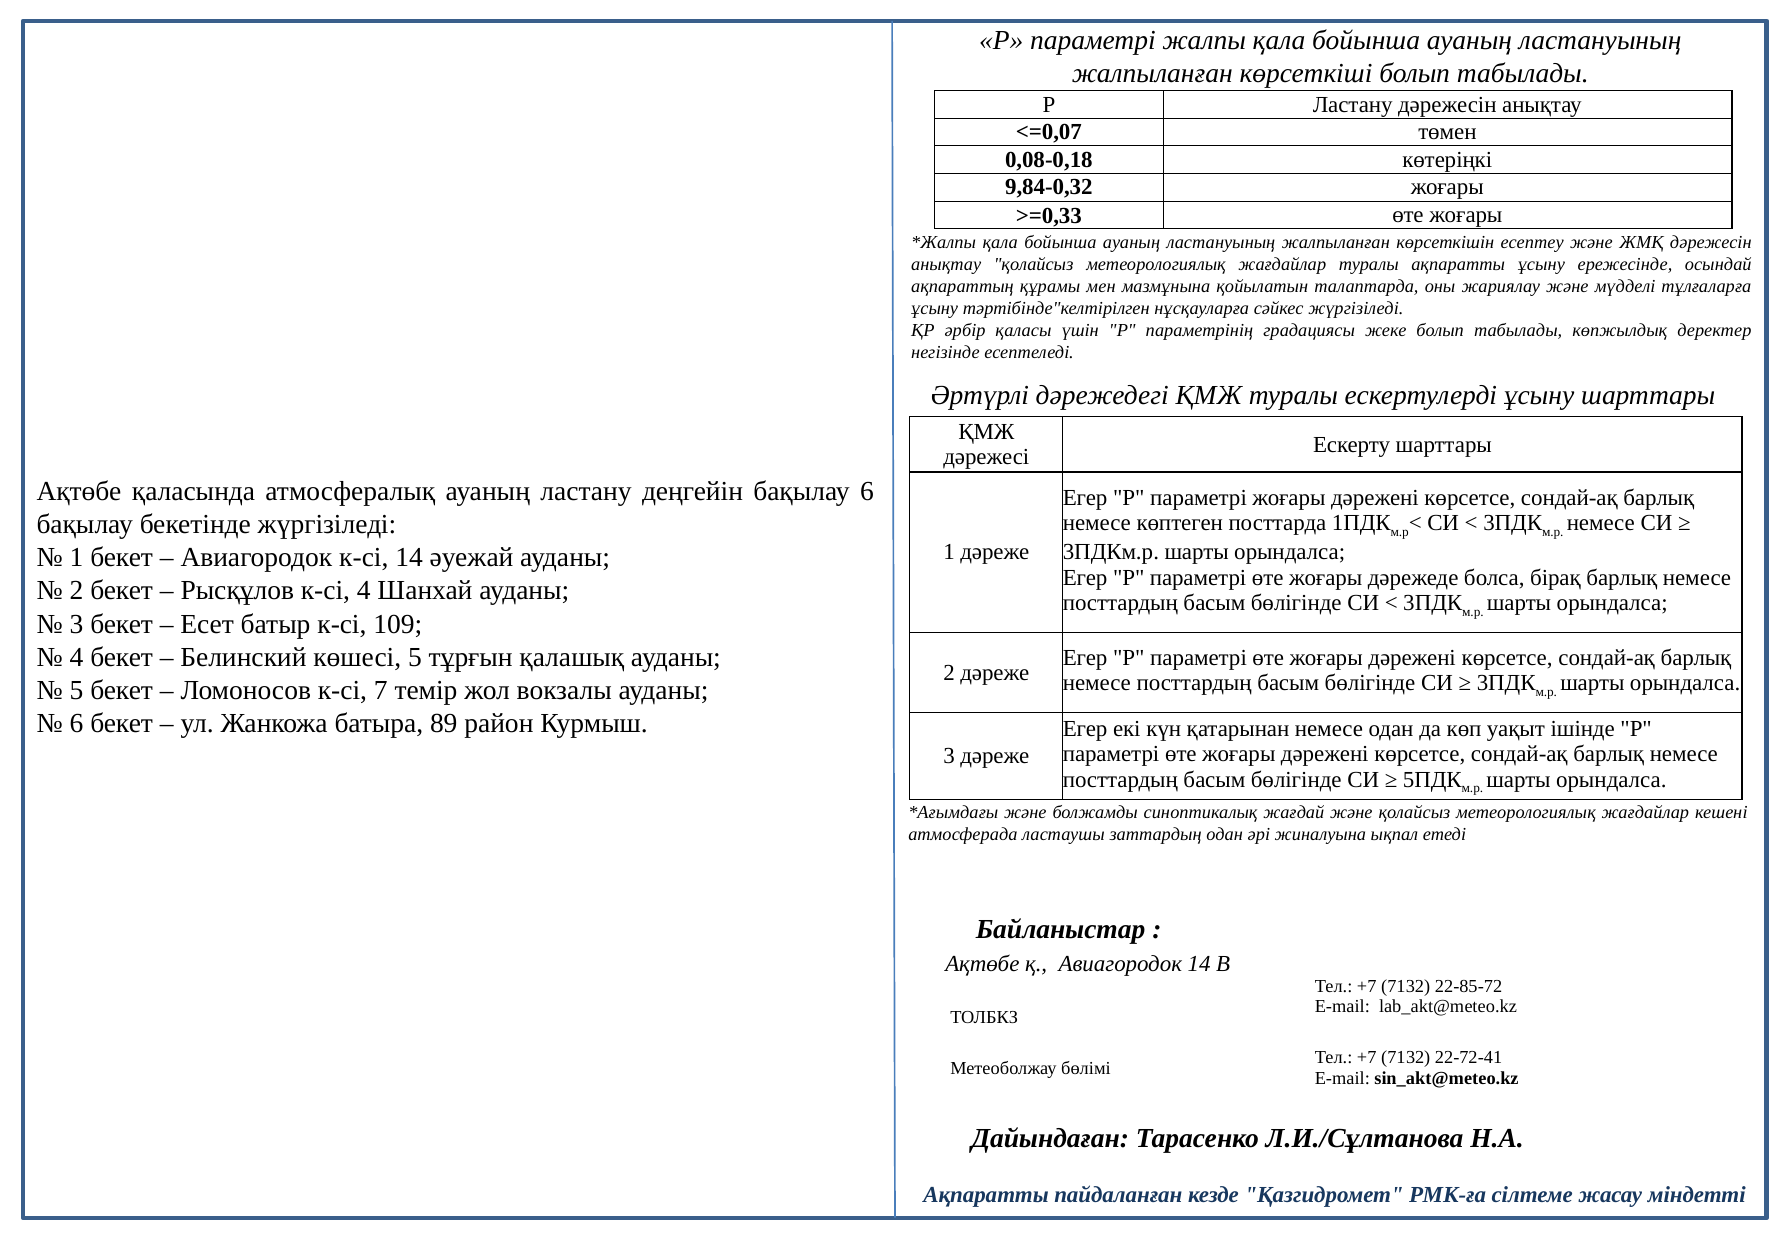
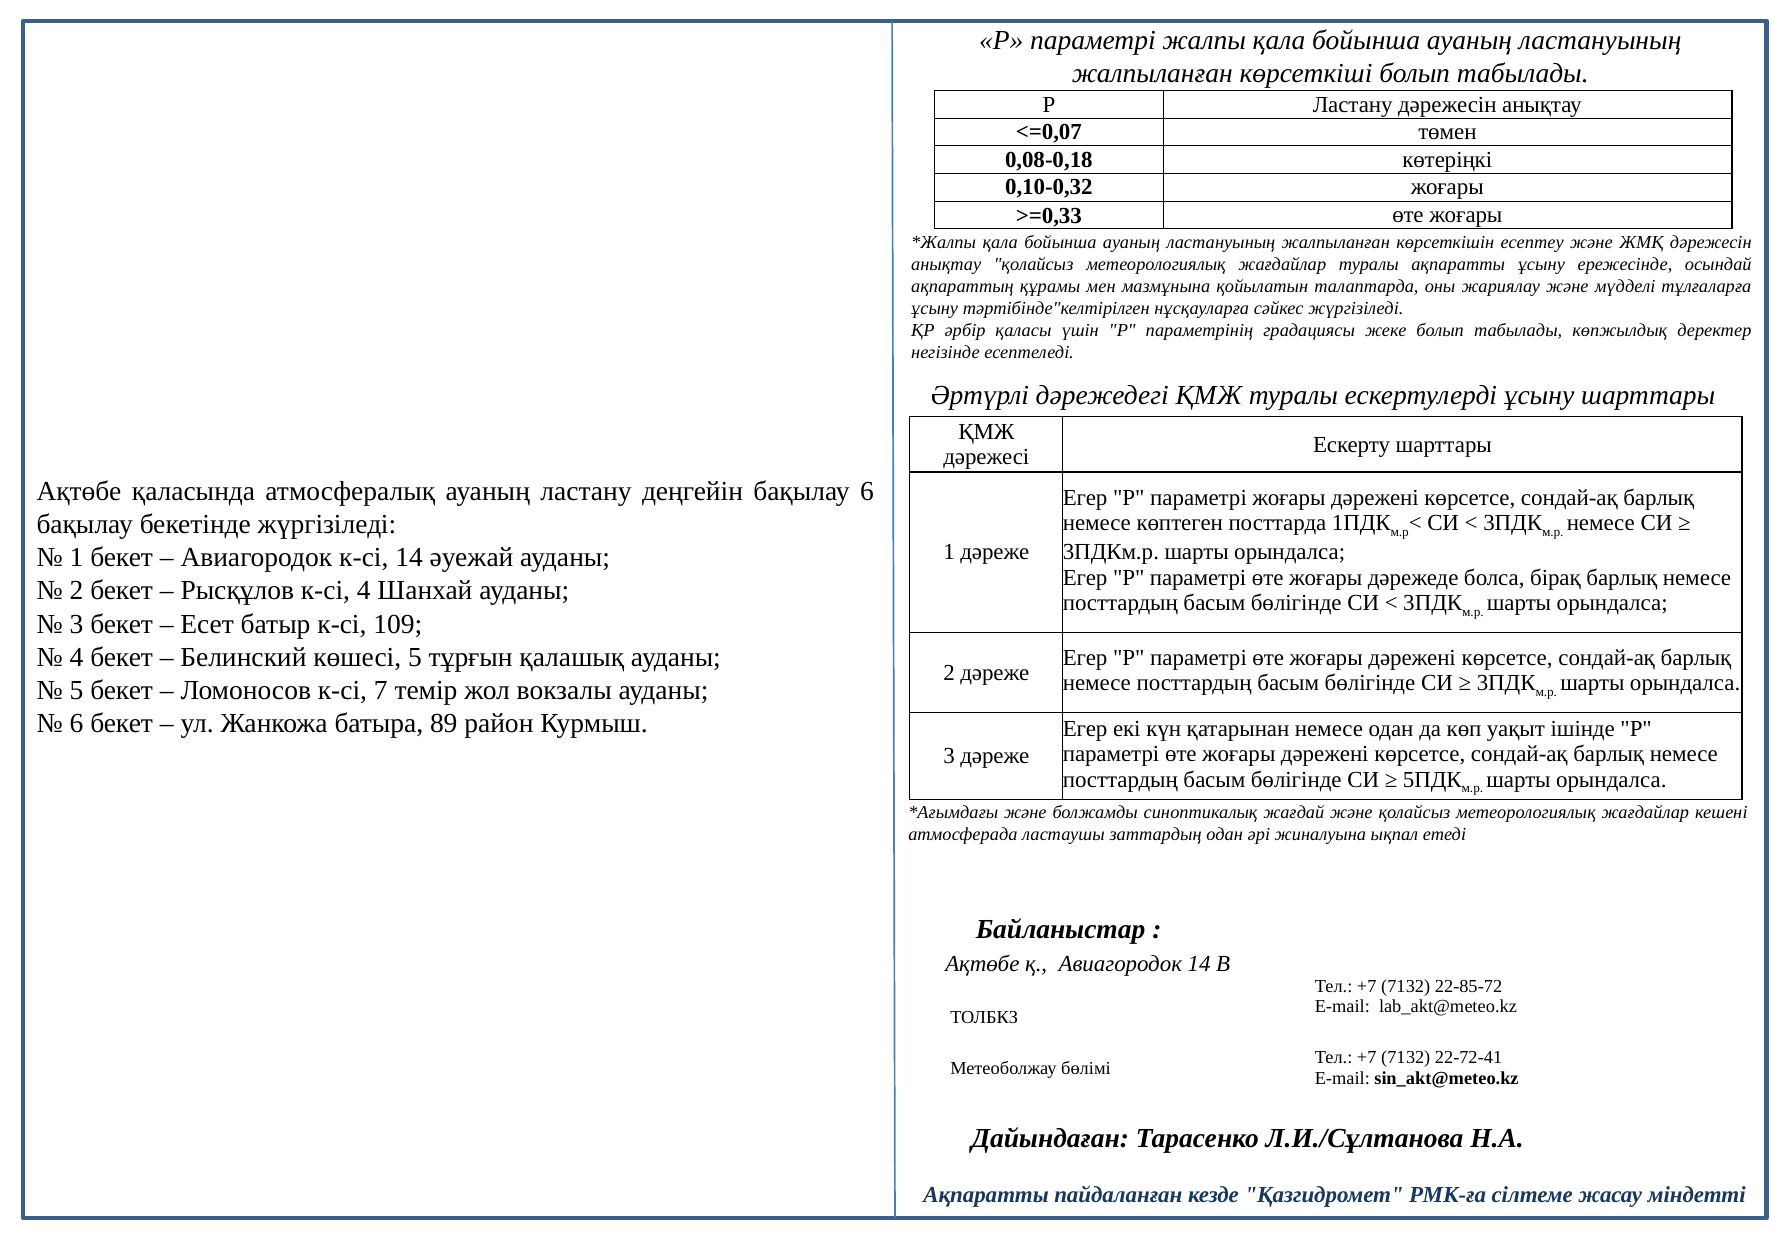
9,84-0,32: 9,84-0,32 -> 0,10-0,32
